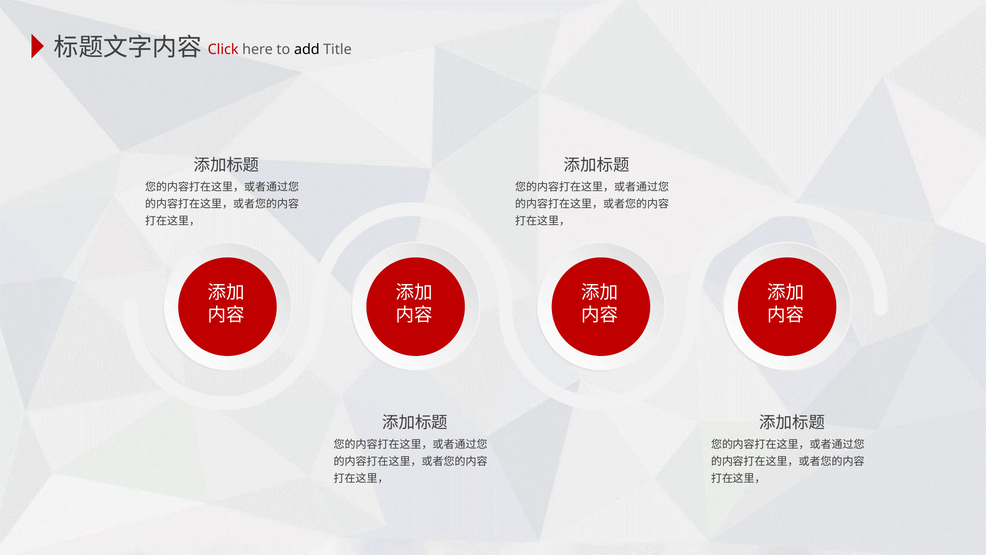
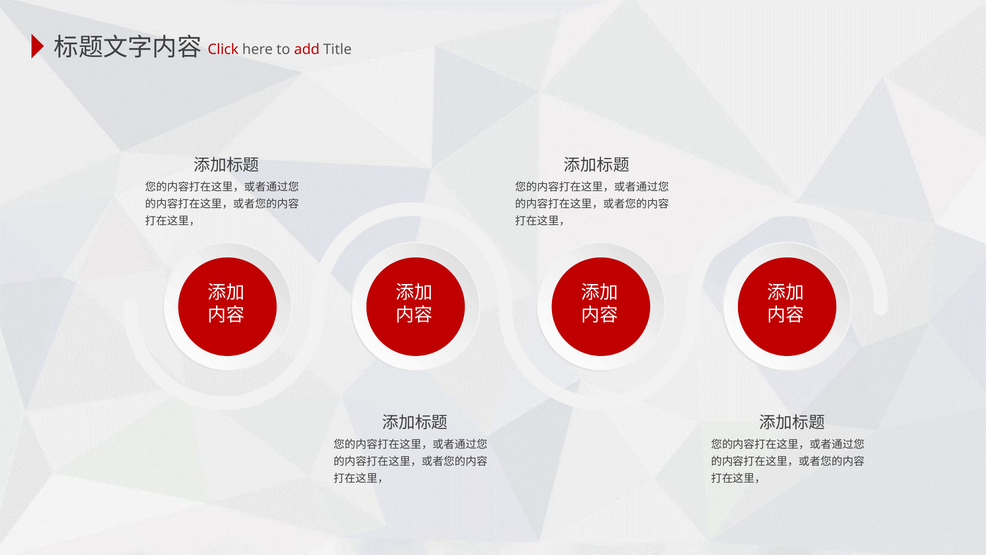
add colour: black -> red
